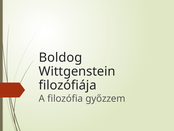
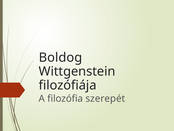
győzzem: győzzem -> szerepét
